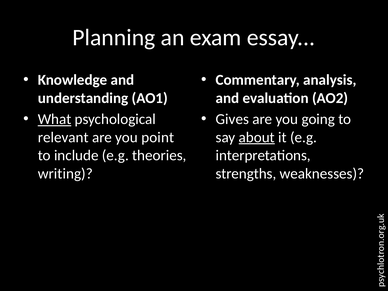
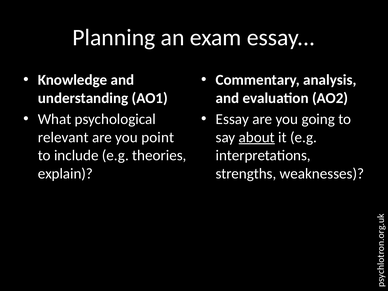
What underline: present -> none
Gives at (232, 119): Gives -> Essay
writing: writing -> explain
